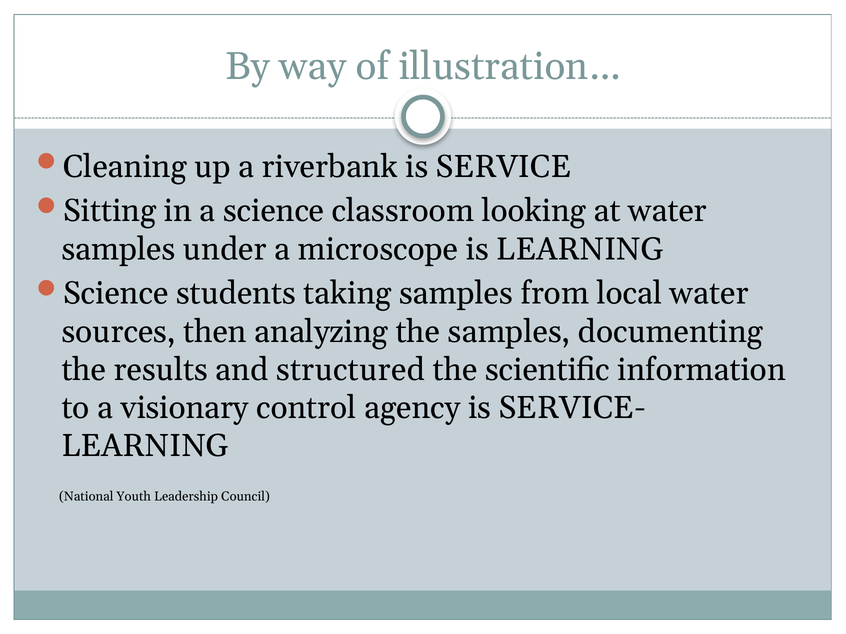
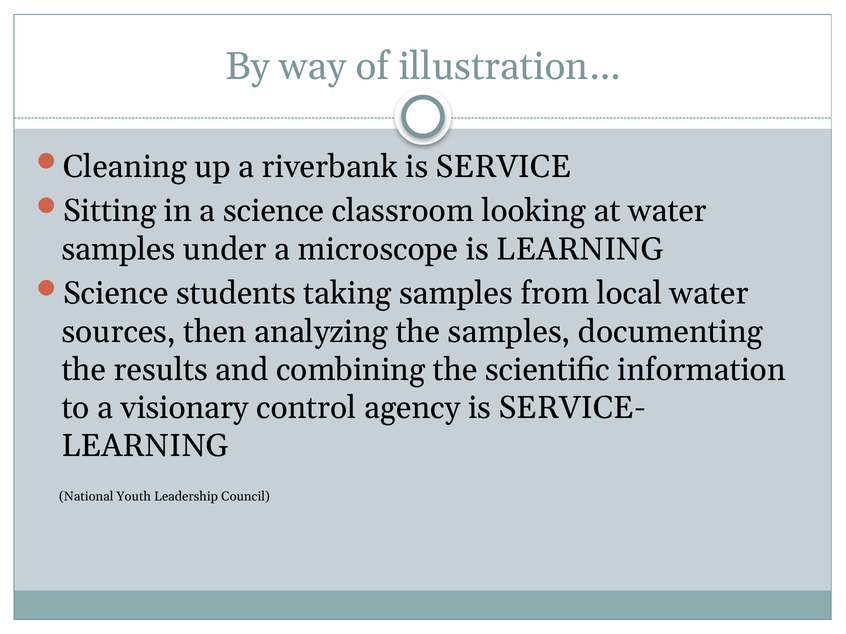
structured: structured -> combining
